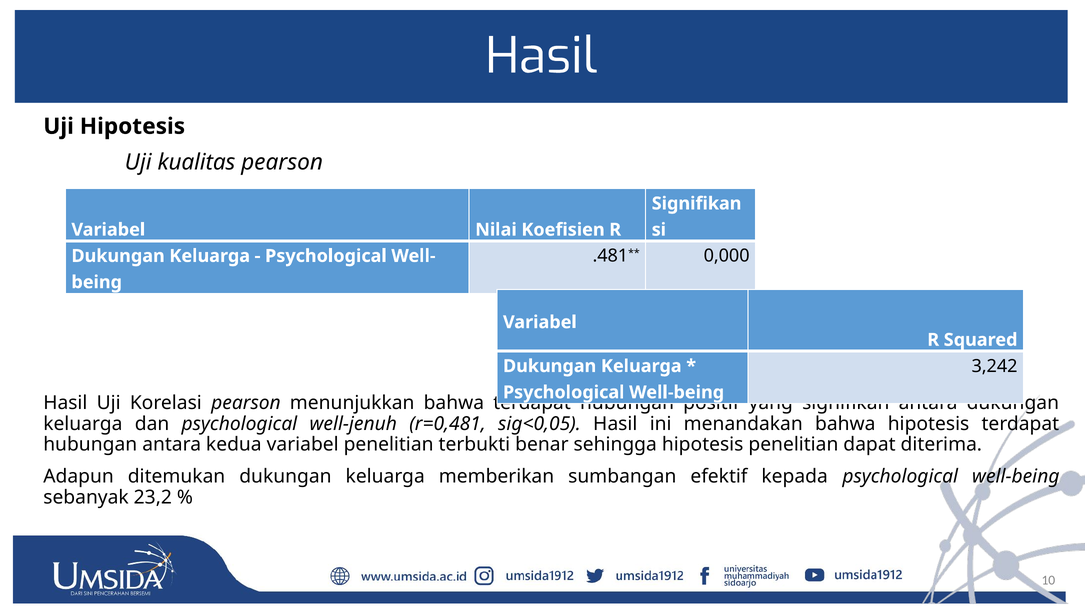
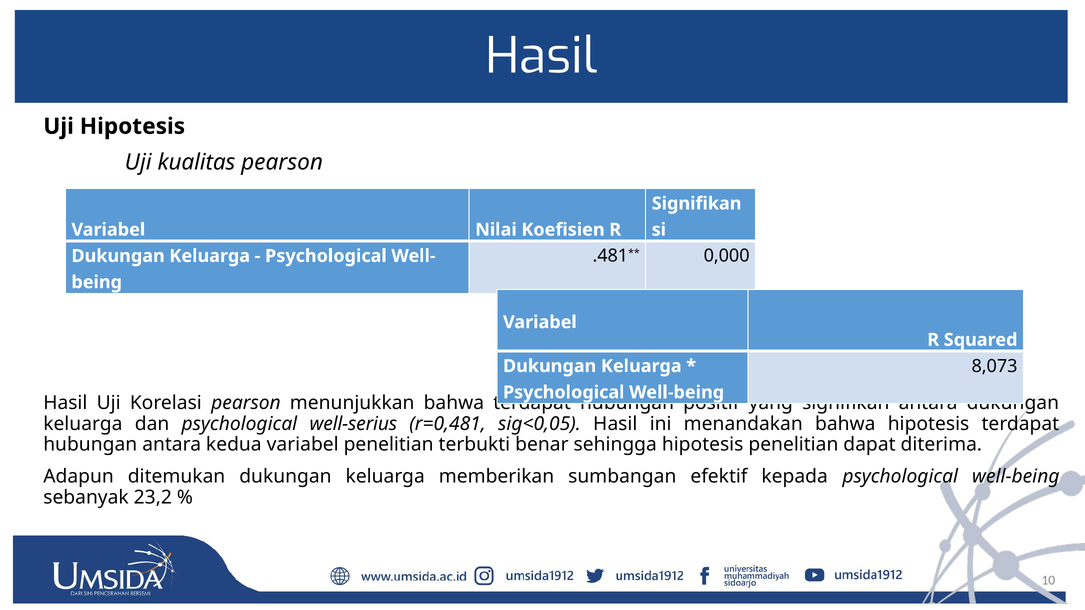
3,242: 3,242 -> 8,073
well-jenuh: well-jenuh -> well-serius
